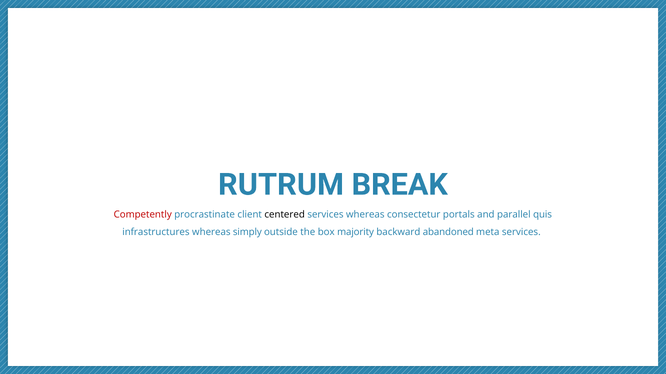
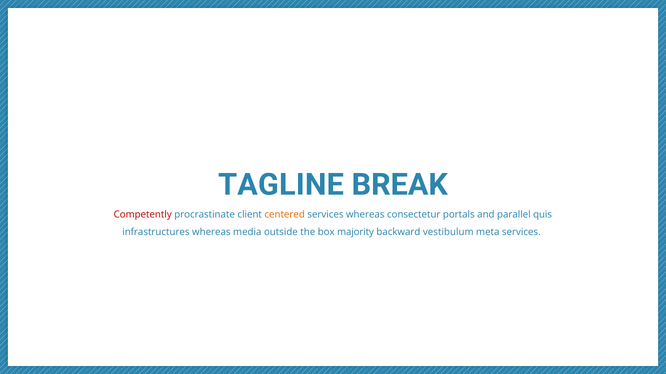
RUTRUM: RUTRUM -> TAGLINE
centered colour: black -> orange
simply: simply -> media
abandoned: abandoned -> vestibulum
